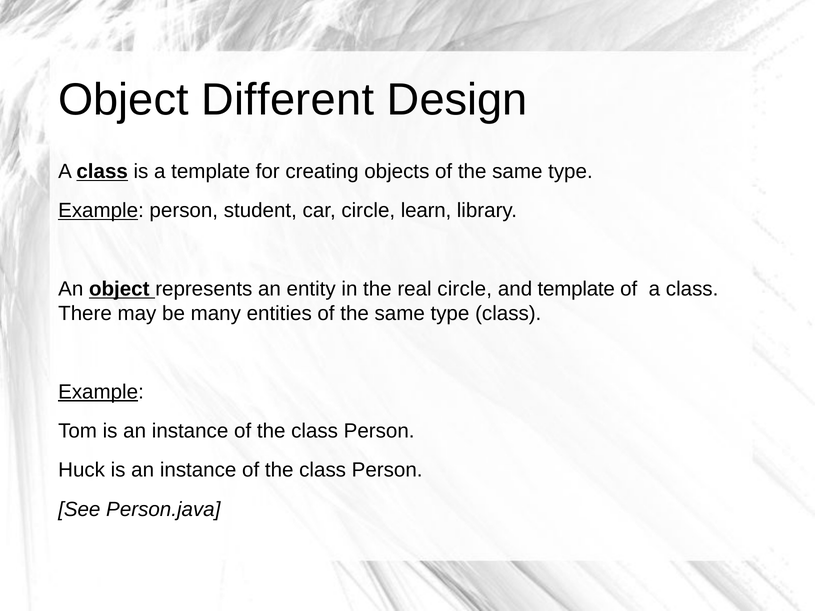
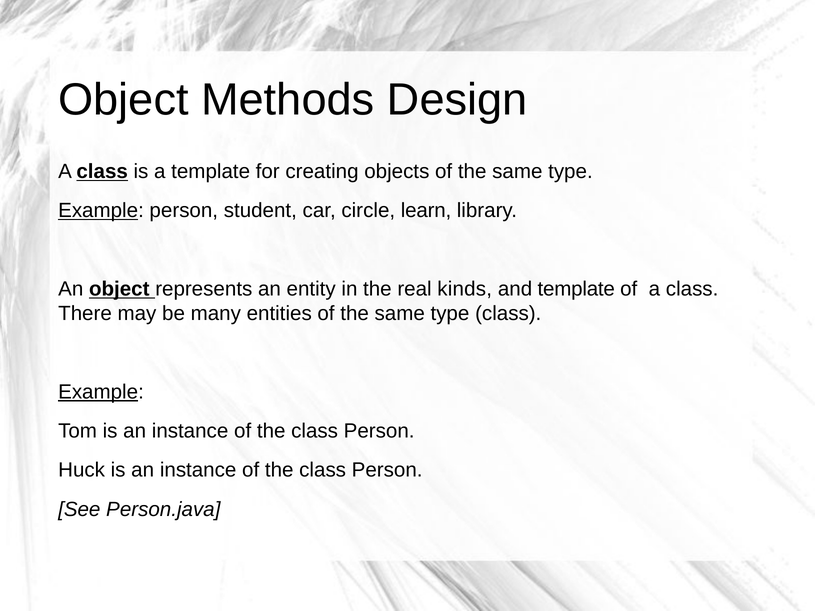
Different: Different -> Methods
real circle: circle -> kinds
